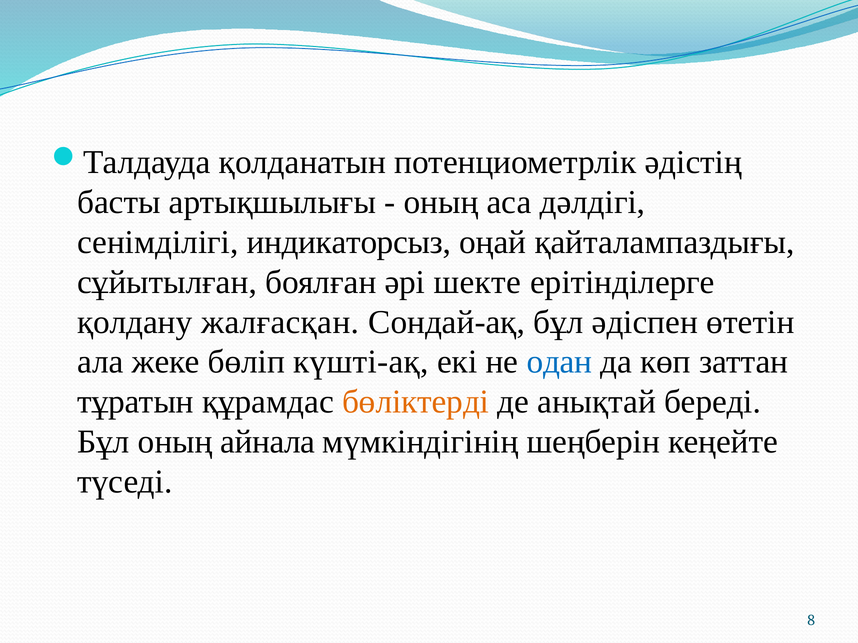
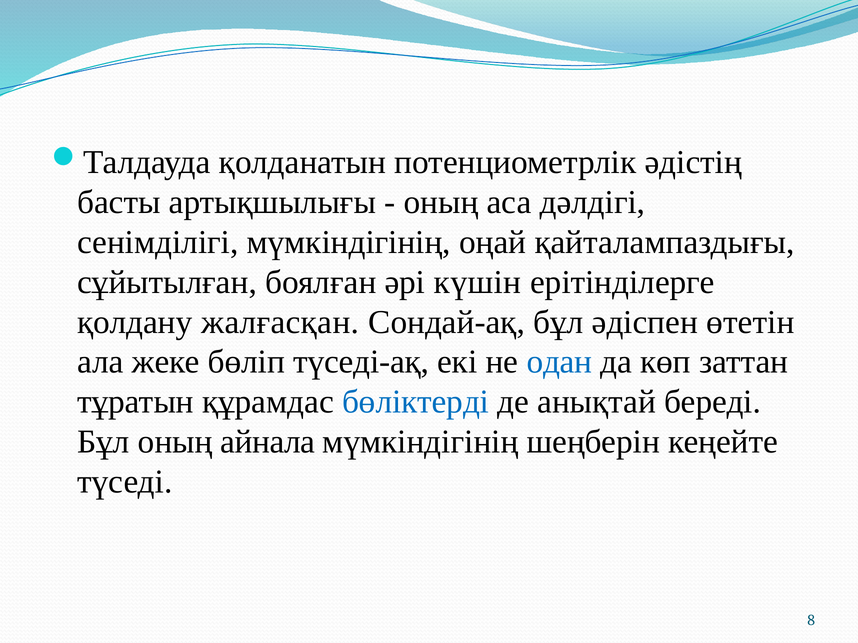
сенімділігі индикаторсыз: индикаторсыз -> мүмкіндігінің
шекте: шекте -> күшін
күшті-ақ: күшті-ақ -> түседі-ақ
бөліктерді colour: orange -> blue
